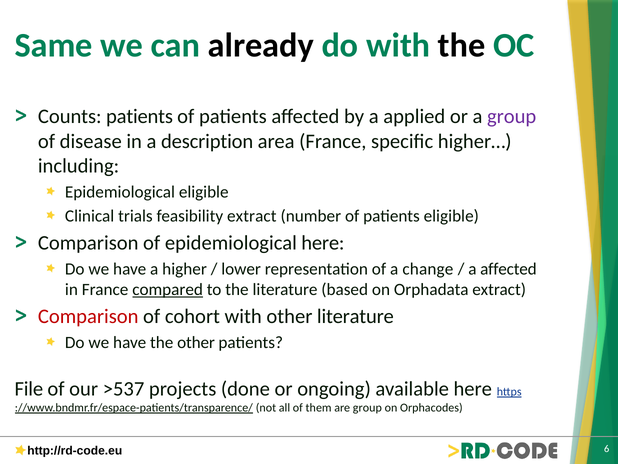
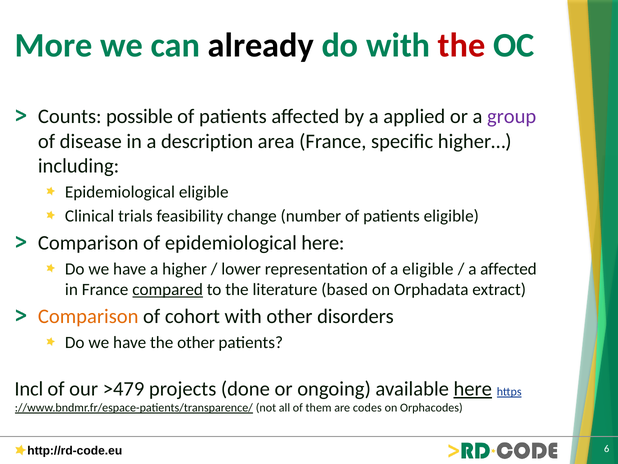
Same: Same -> More
the at (462, 45) colour: black -> red
Counts patients: patients -> possible
feasibility extract: extract -> change
a change: change -> eligible
Comparison at (88, 316) colour: red -> orange
other literature: literature -> disorders
File: File -> Incl
>537: >537 -> >479
here at (473, 388) underline: none -> present
are group: group -> codes
